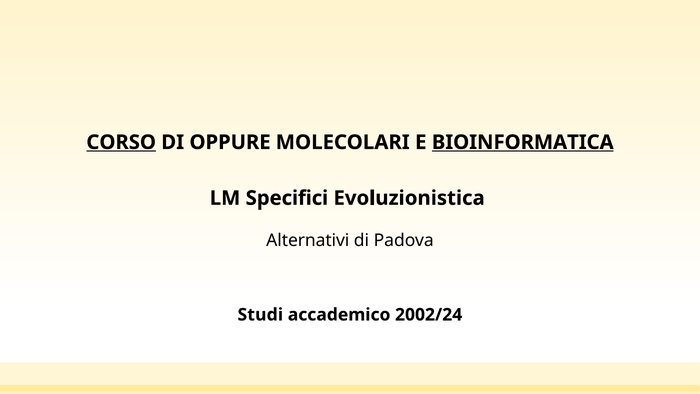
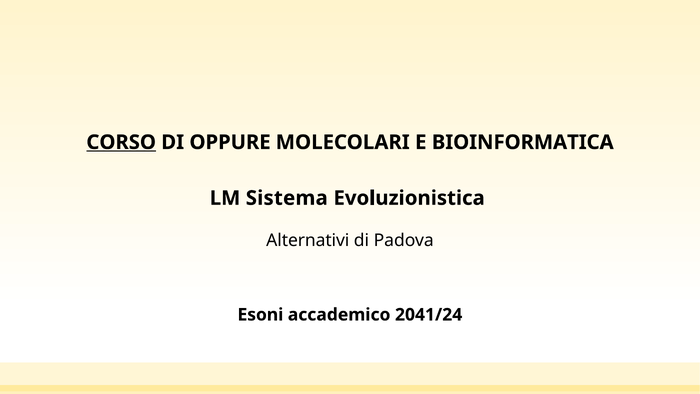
BIOINFORMATICA underline: present -> none
Specifici: Specifici -> Sistema
Studi: Studi -> Esoni
2002/24: 2002/24 -> 2041/24
